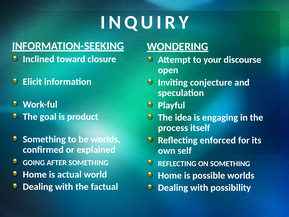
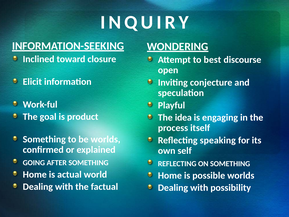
your: your -> best
enforced: enforced -> speaking
